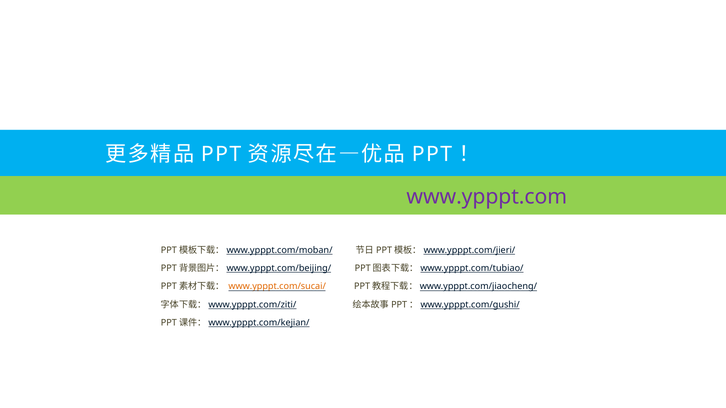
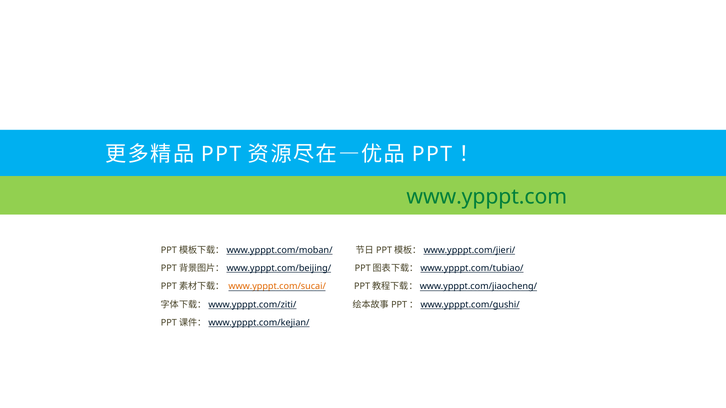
www.ypppt.com colour: purple -> green
